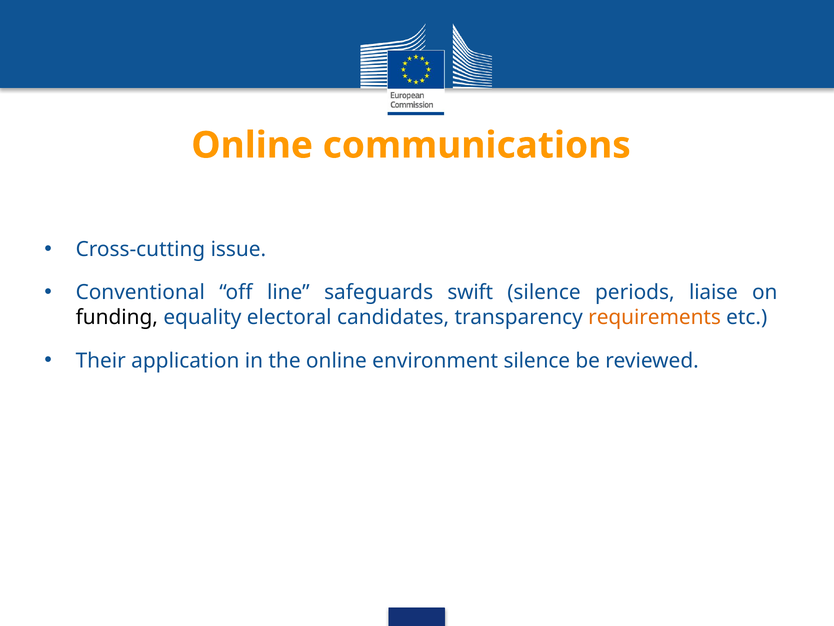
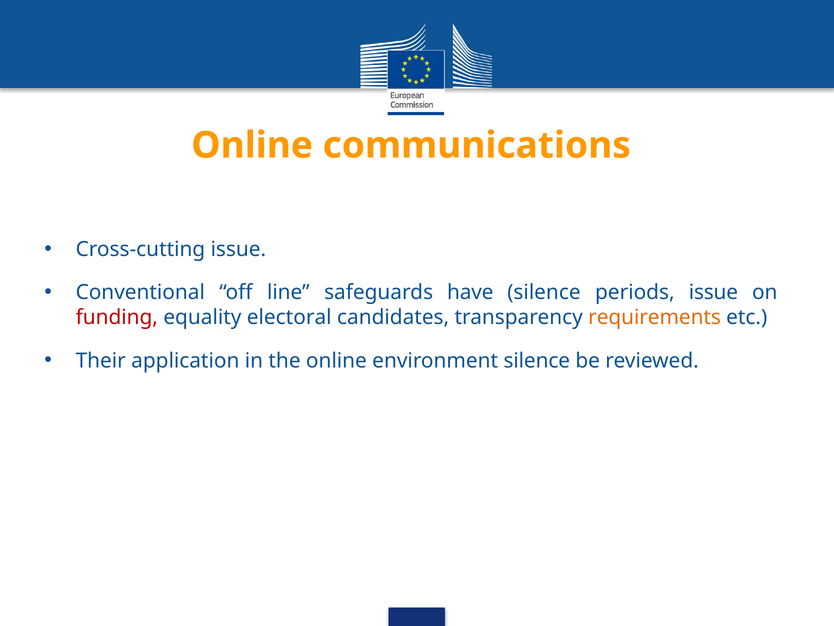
swift: swift -> have
periods liaise: liaise -> issue
funding colour: black -> red
